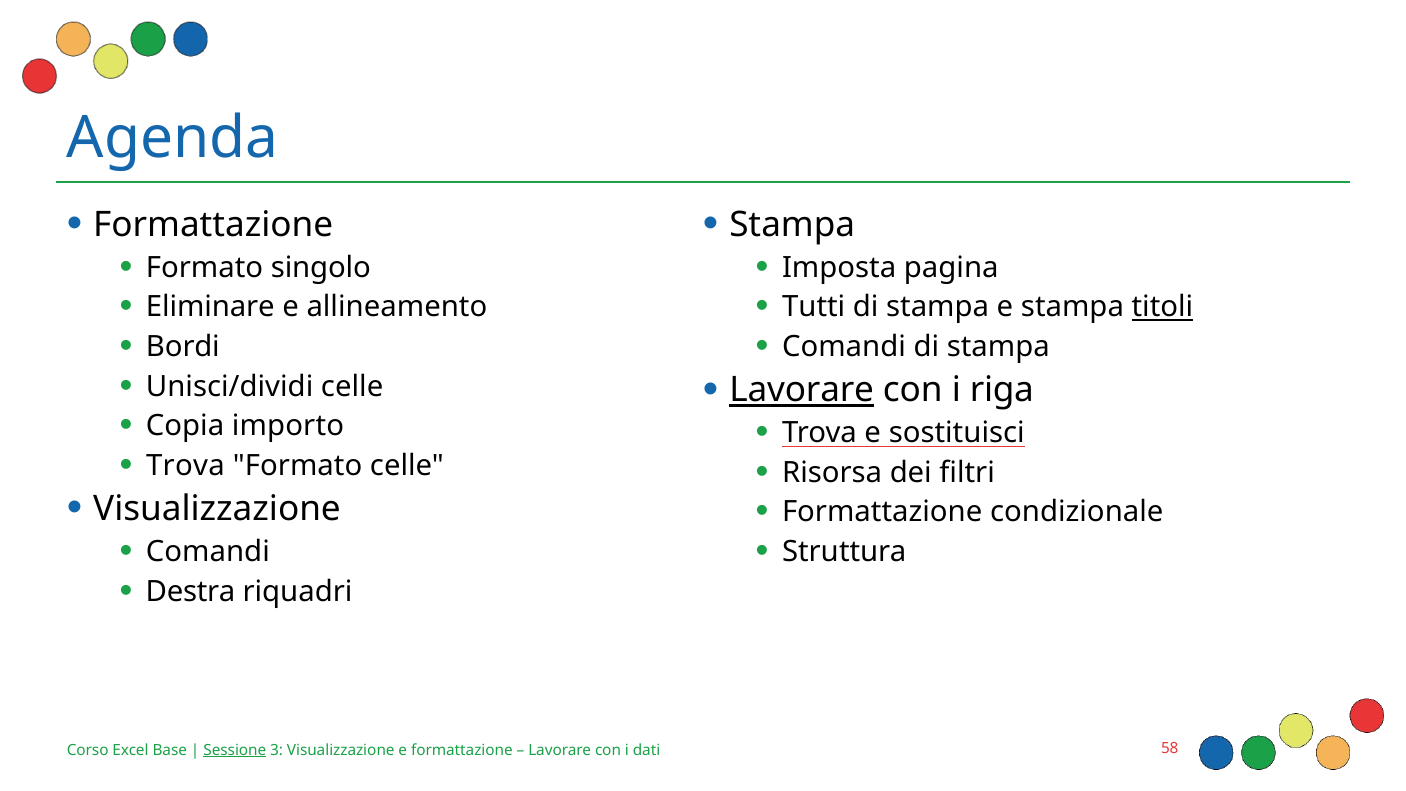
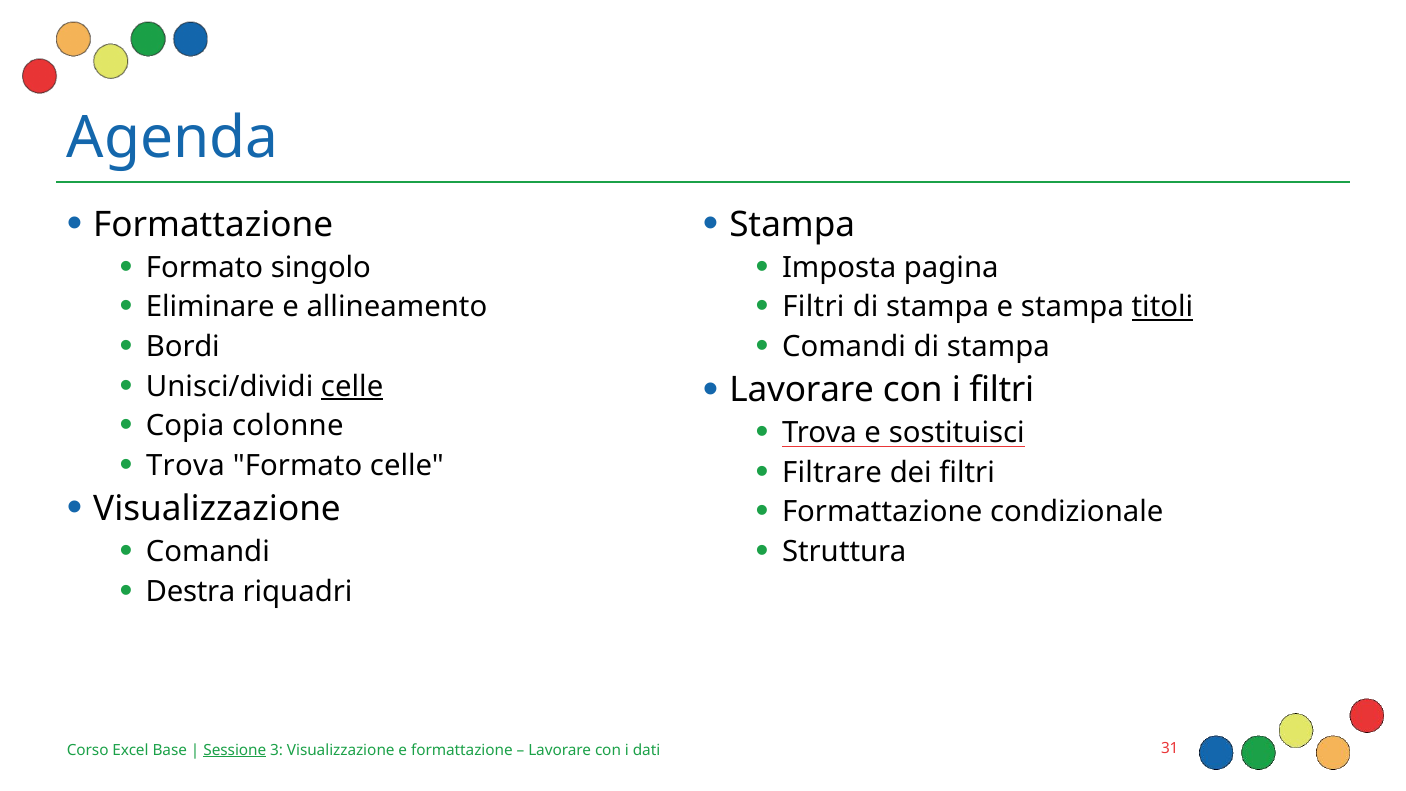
Tutti at (814, 307): Tutti -> Filtri
celle at (352, 386) underline: none -> present
Lavorare at (802, 390) underline: present -> none
i riga: riga -> filtri
importo: importo -> colonne
Risorsa: Risorsa -> Filtrare
58: 58 -> 31
